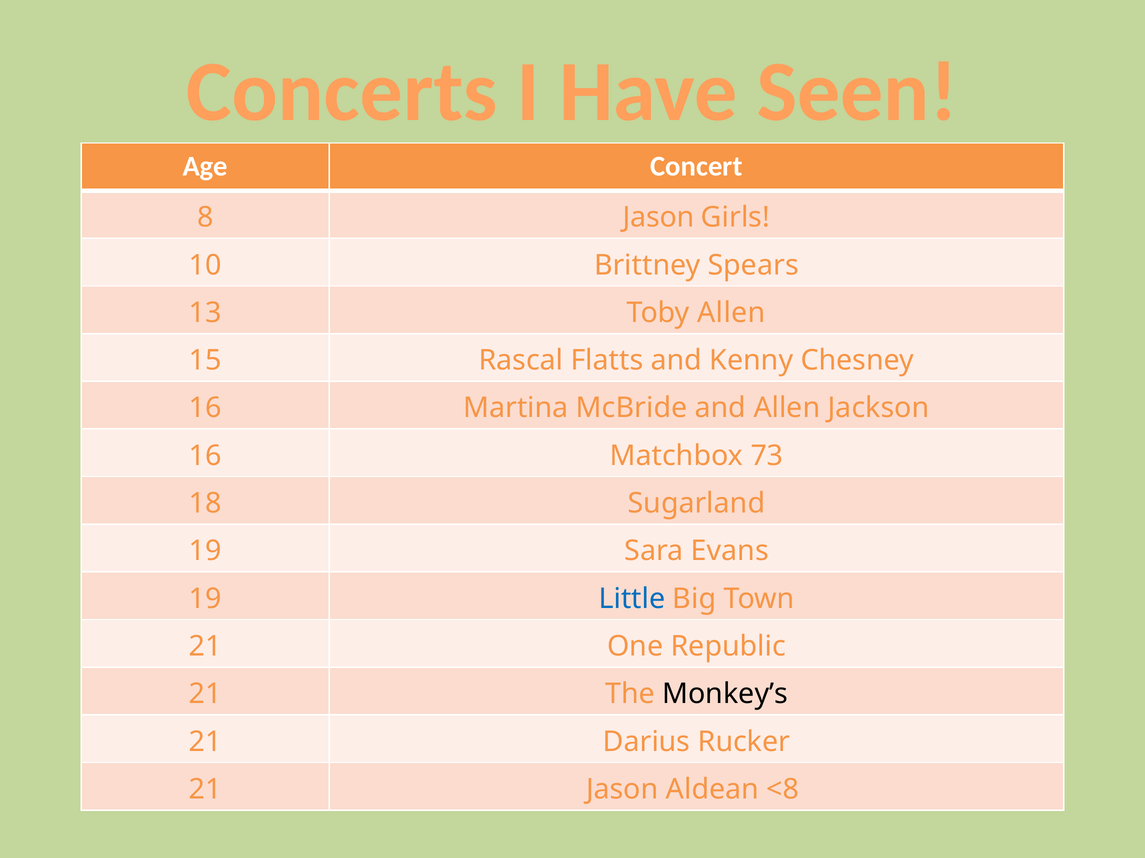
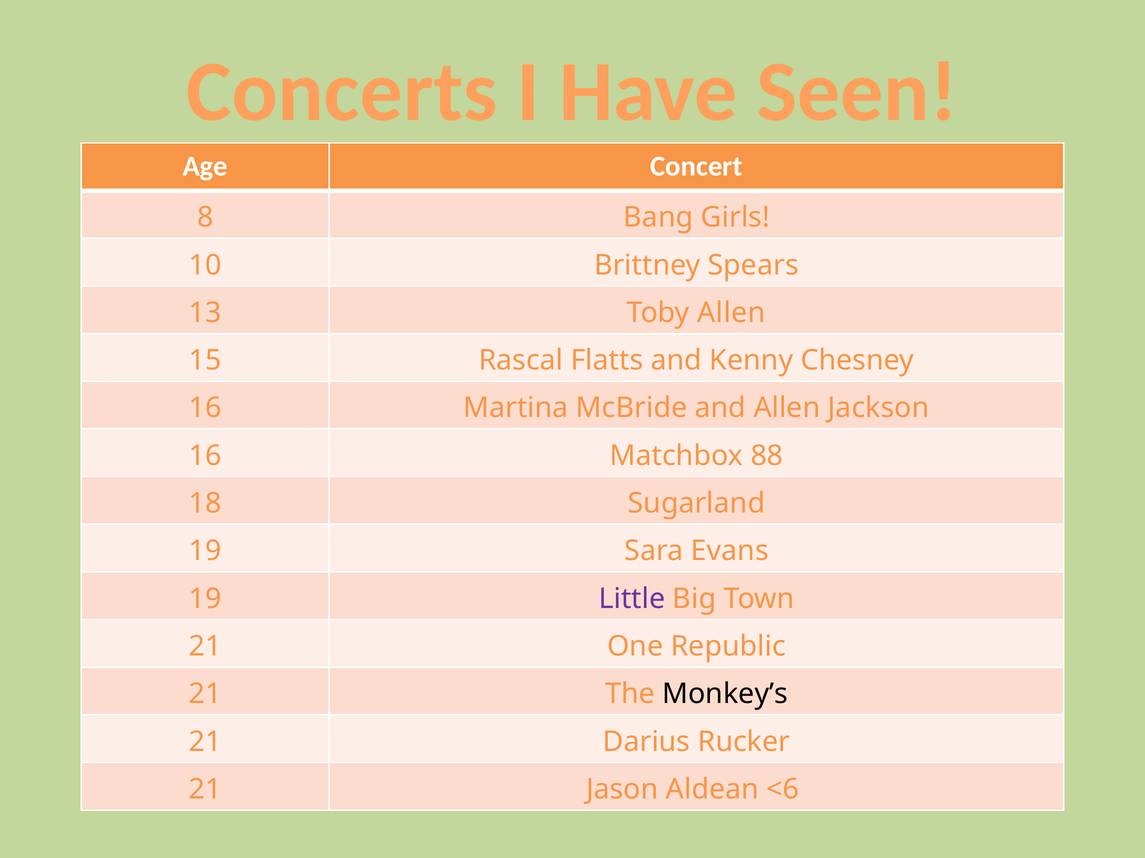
8 Jason: Jason -> Bang
73: 73 -> 88
Little colour: blue -> purple
<8: <8 -> <6
